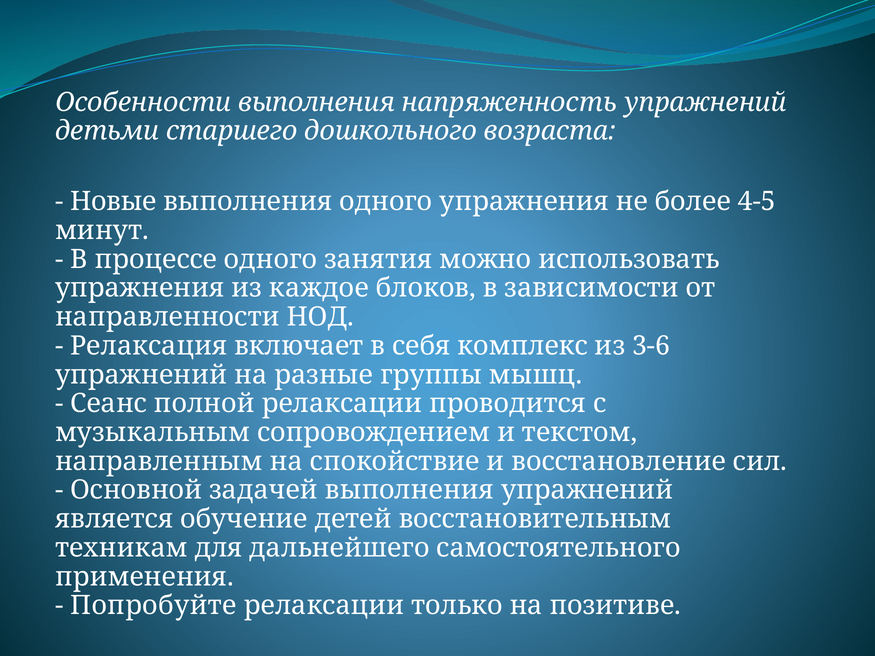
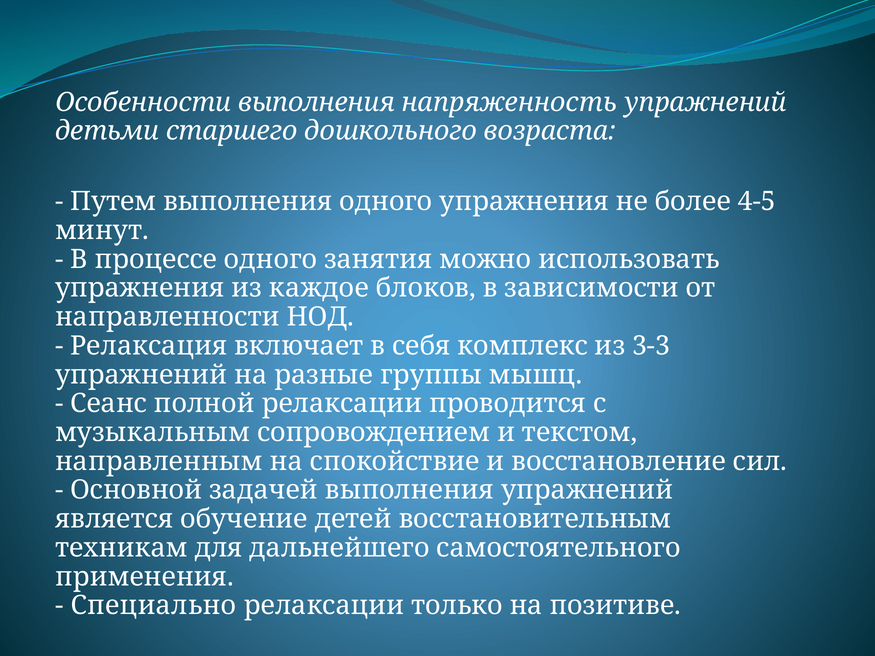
Новые: Новые -> Путем
3-6: 3-6 -> 3-3
Попробуйте: Попробуйте -> Специально
